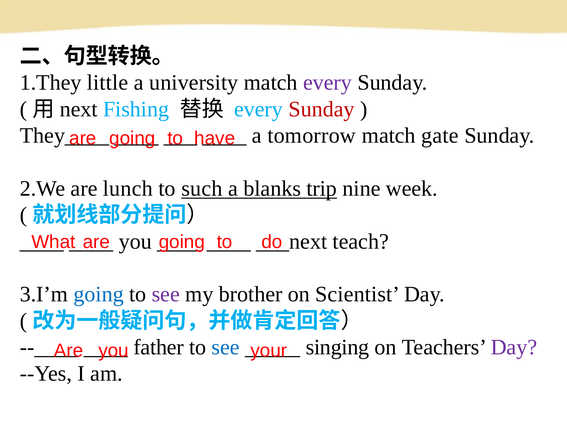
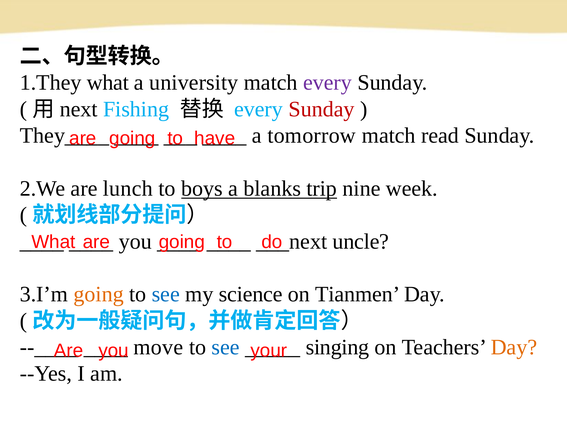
1.They little: little -> what
gate: gate -> read
such: such -> boys
teach: teach -> uncle
going at (99, 295) colour: blue -> orange
see at (166, 295) colour: purple -> blue
brother: brother -> science
Scientist: Scientist -> Tianmen
father: father -> move
Day at (514, 347) colour: purple -> orange
